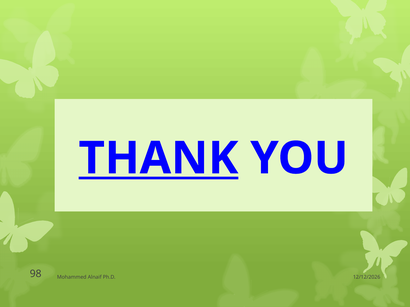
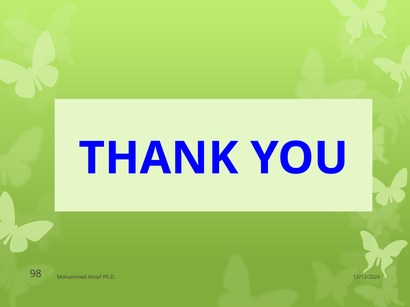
THANK underline: present -> none
